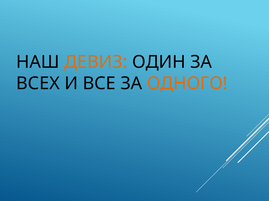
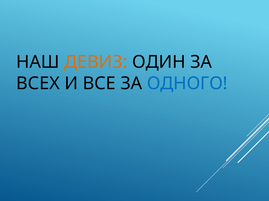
ОДНОГО colour: orange -> blue
